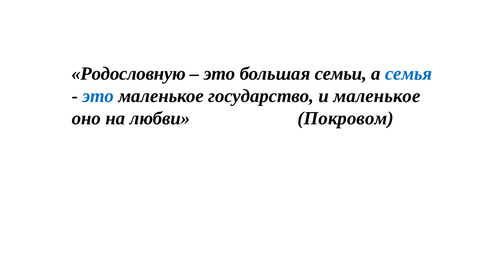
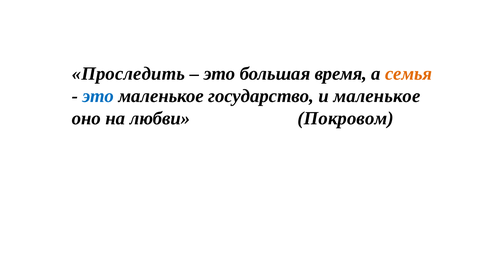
Родословную: Родословную -> Проследить
семьи: семьи -> время
семья colour: blue -> orange
